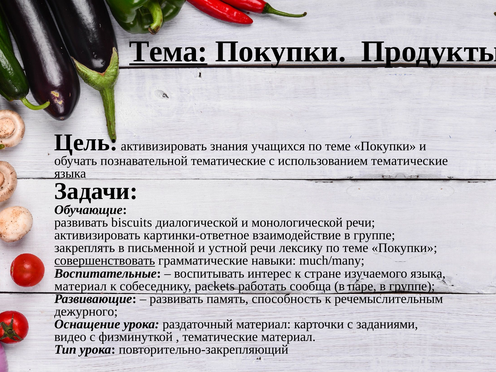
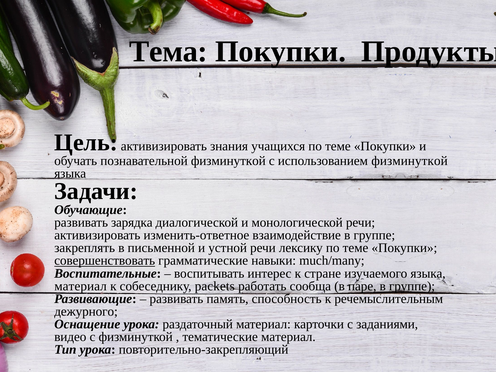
Тема underline: present -> none
познавательной тематические: тематические -> физминуткой
использованием тематические: тематические -> физминуткой
biscuits: biscuits -> зарядка
картинки-ответное: картинки-ответное -> изменить-ответное
